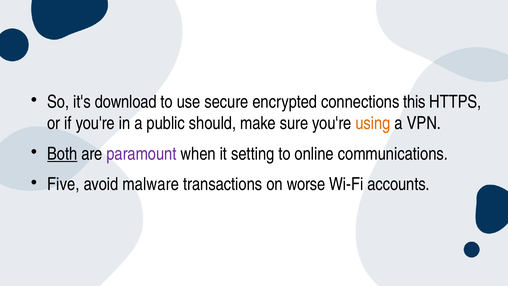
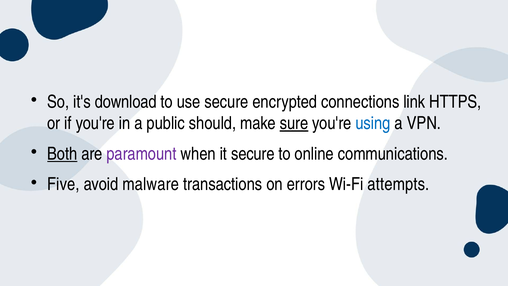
this: this -> link
sure underline: none -> present
using colour: orange -> blue
it setting: setting -> secure
worse: worse -> errors
accounts: accounts -> attempts
